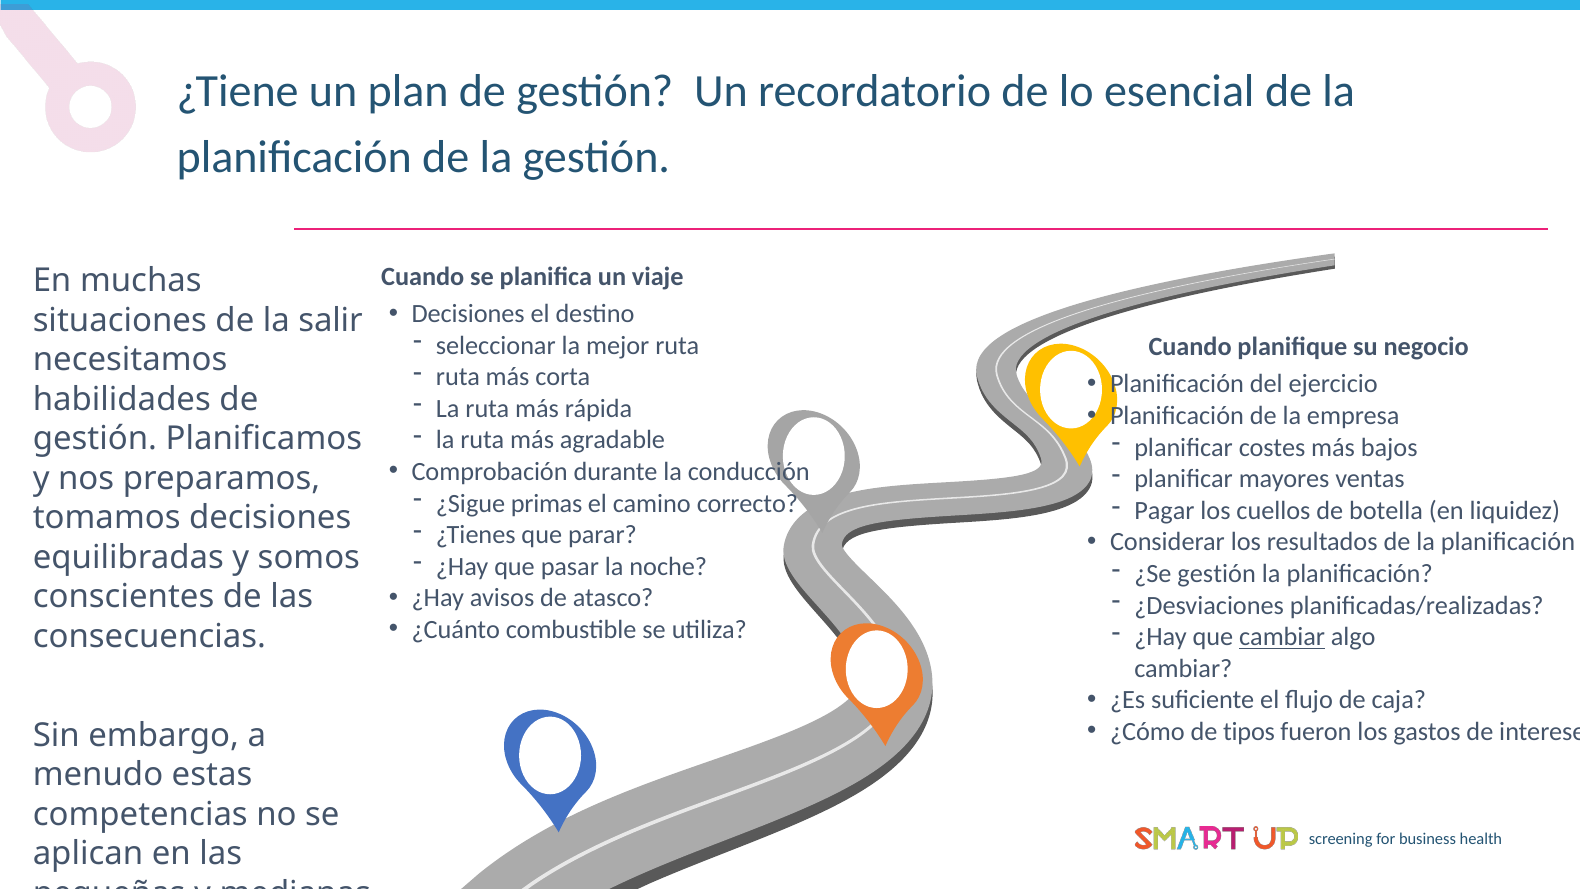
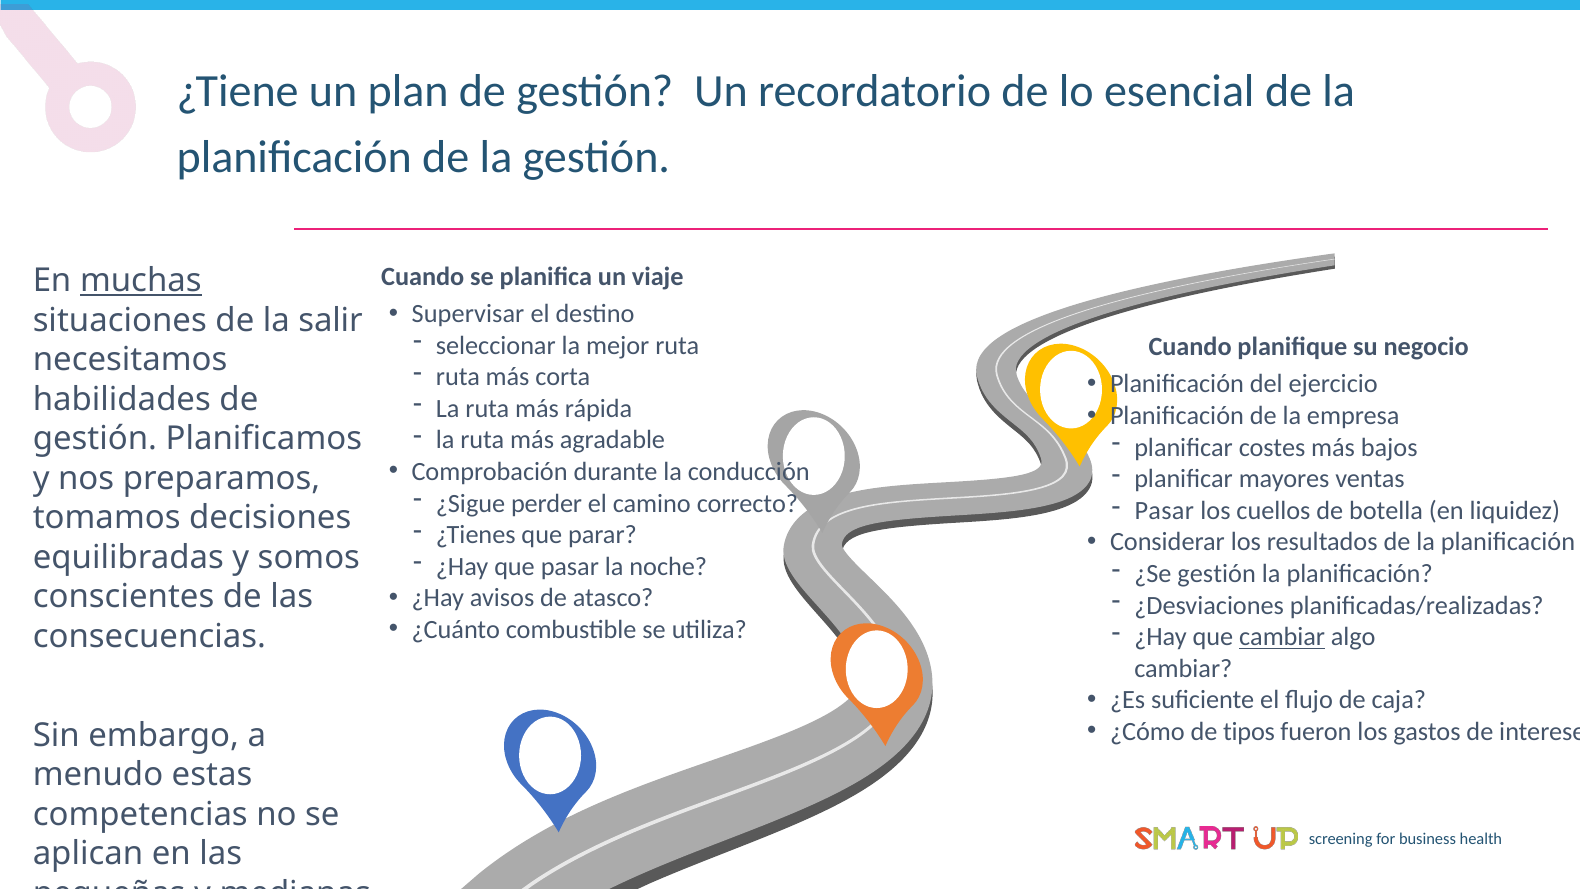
muchas underline: none -> present
Decisiones at (468, 314): Decisiones -> Supervisar
primas: primas -> perder
Pagar at (1164, 511): Pagar -> Pasar
